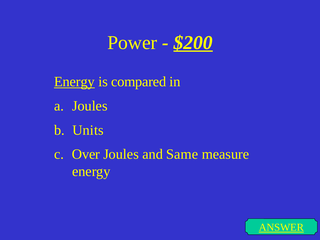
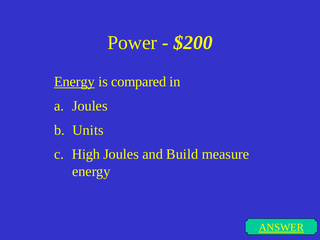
$200 underline: present -> none
Over: Over -> High
Same: Same -> Build
